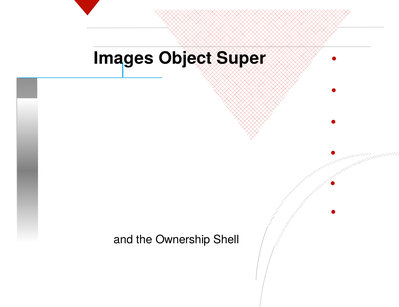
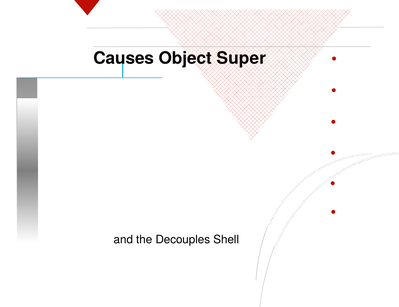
Images: Images -> Causes
Ownership: Ownership -> Decouples
